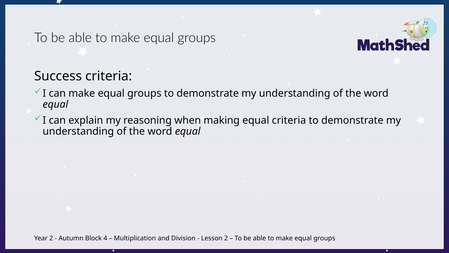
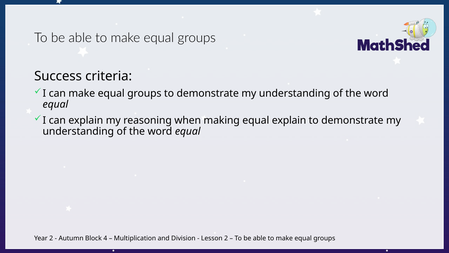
equal criteria: criteria -> explain
